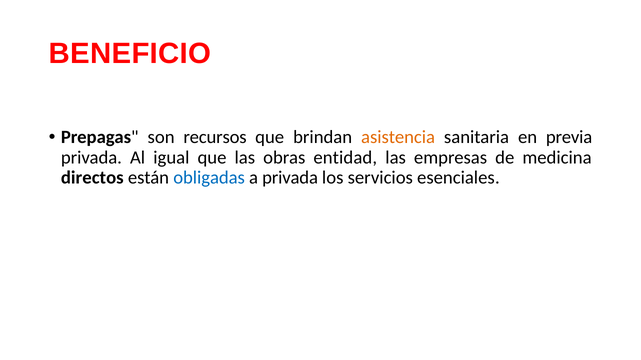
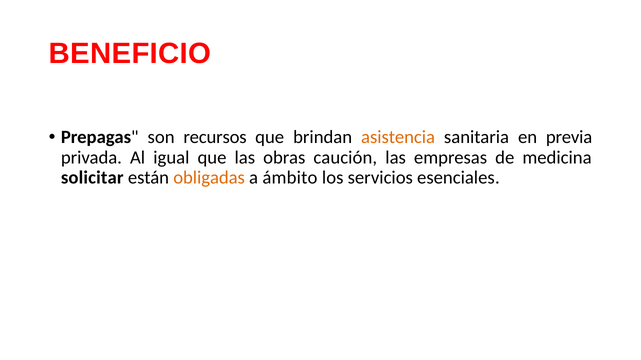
entidad: entidad -> caución
directos: directos -> solicitar
obligadas colour: blue -> orange
a privada: privada -> ámbito
